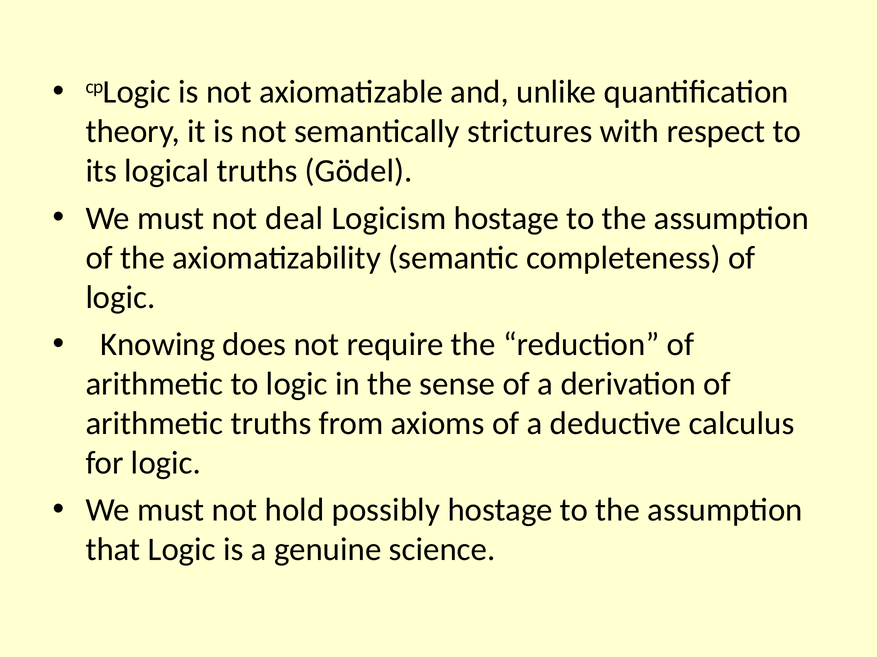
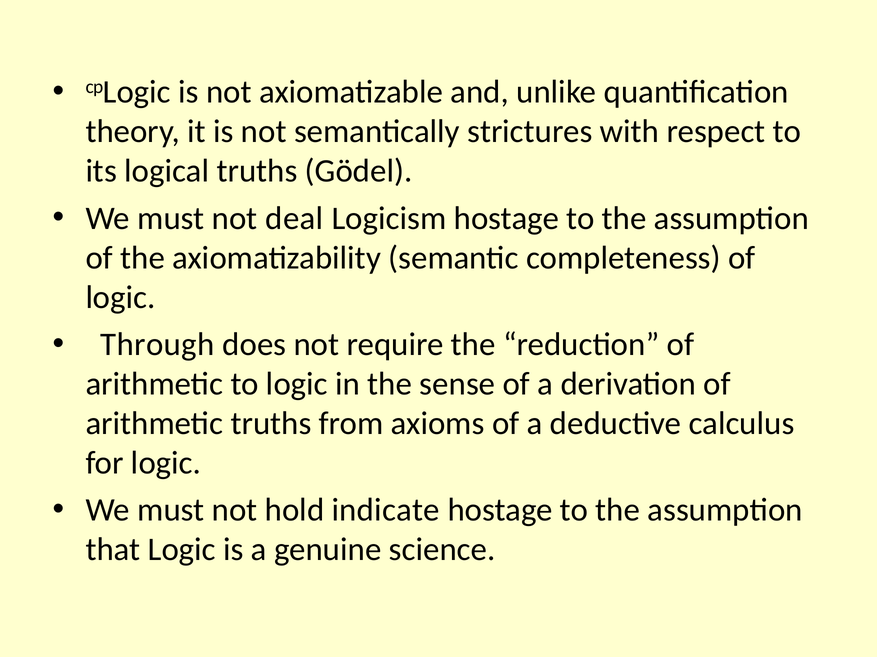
Knowing: Knowing -> Through
possibly: possibly -> indicate
